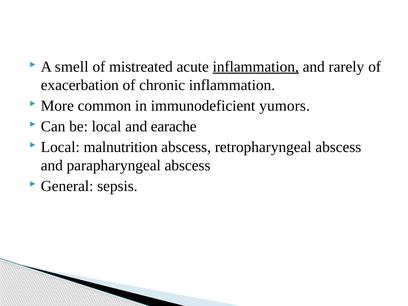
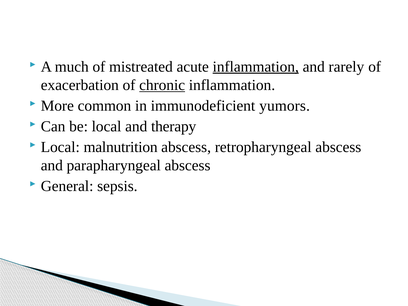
smell: smell -> much
chronic underline: none -> present
earache: earache -> therapy
